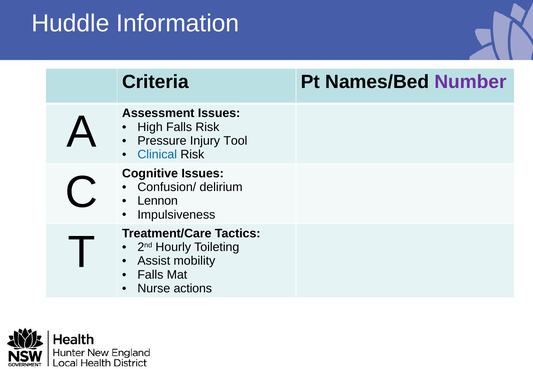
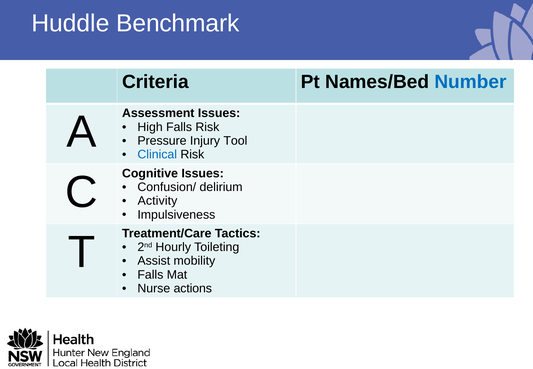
Information: Information -> Benchmark
Number colour: purple -> blue
Lennon: Lennon -> Activity
